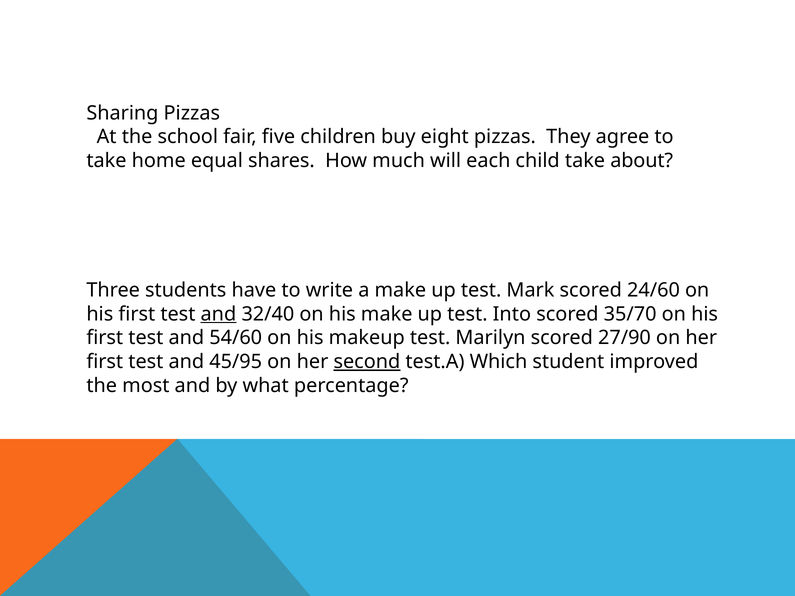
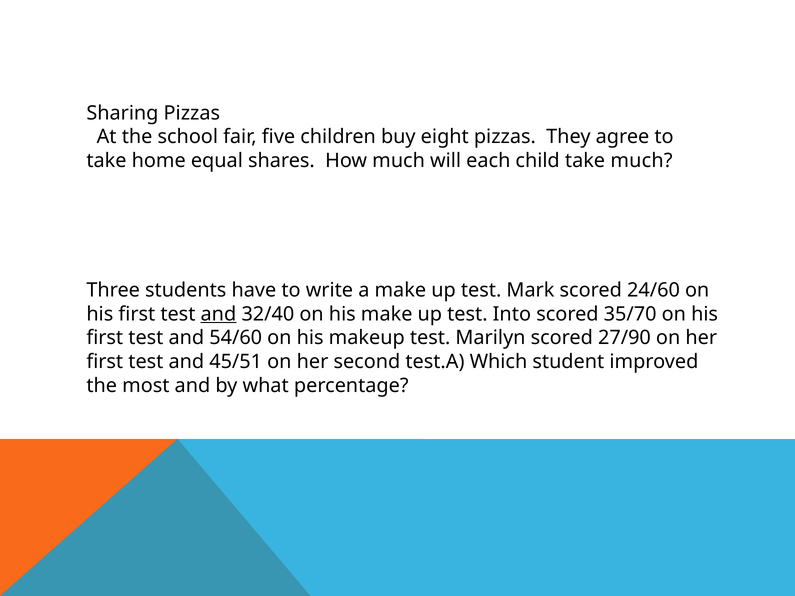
take about: about -> much
45/95: 45/95 -> 45/51
second underline: present -> none
